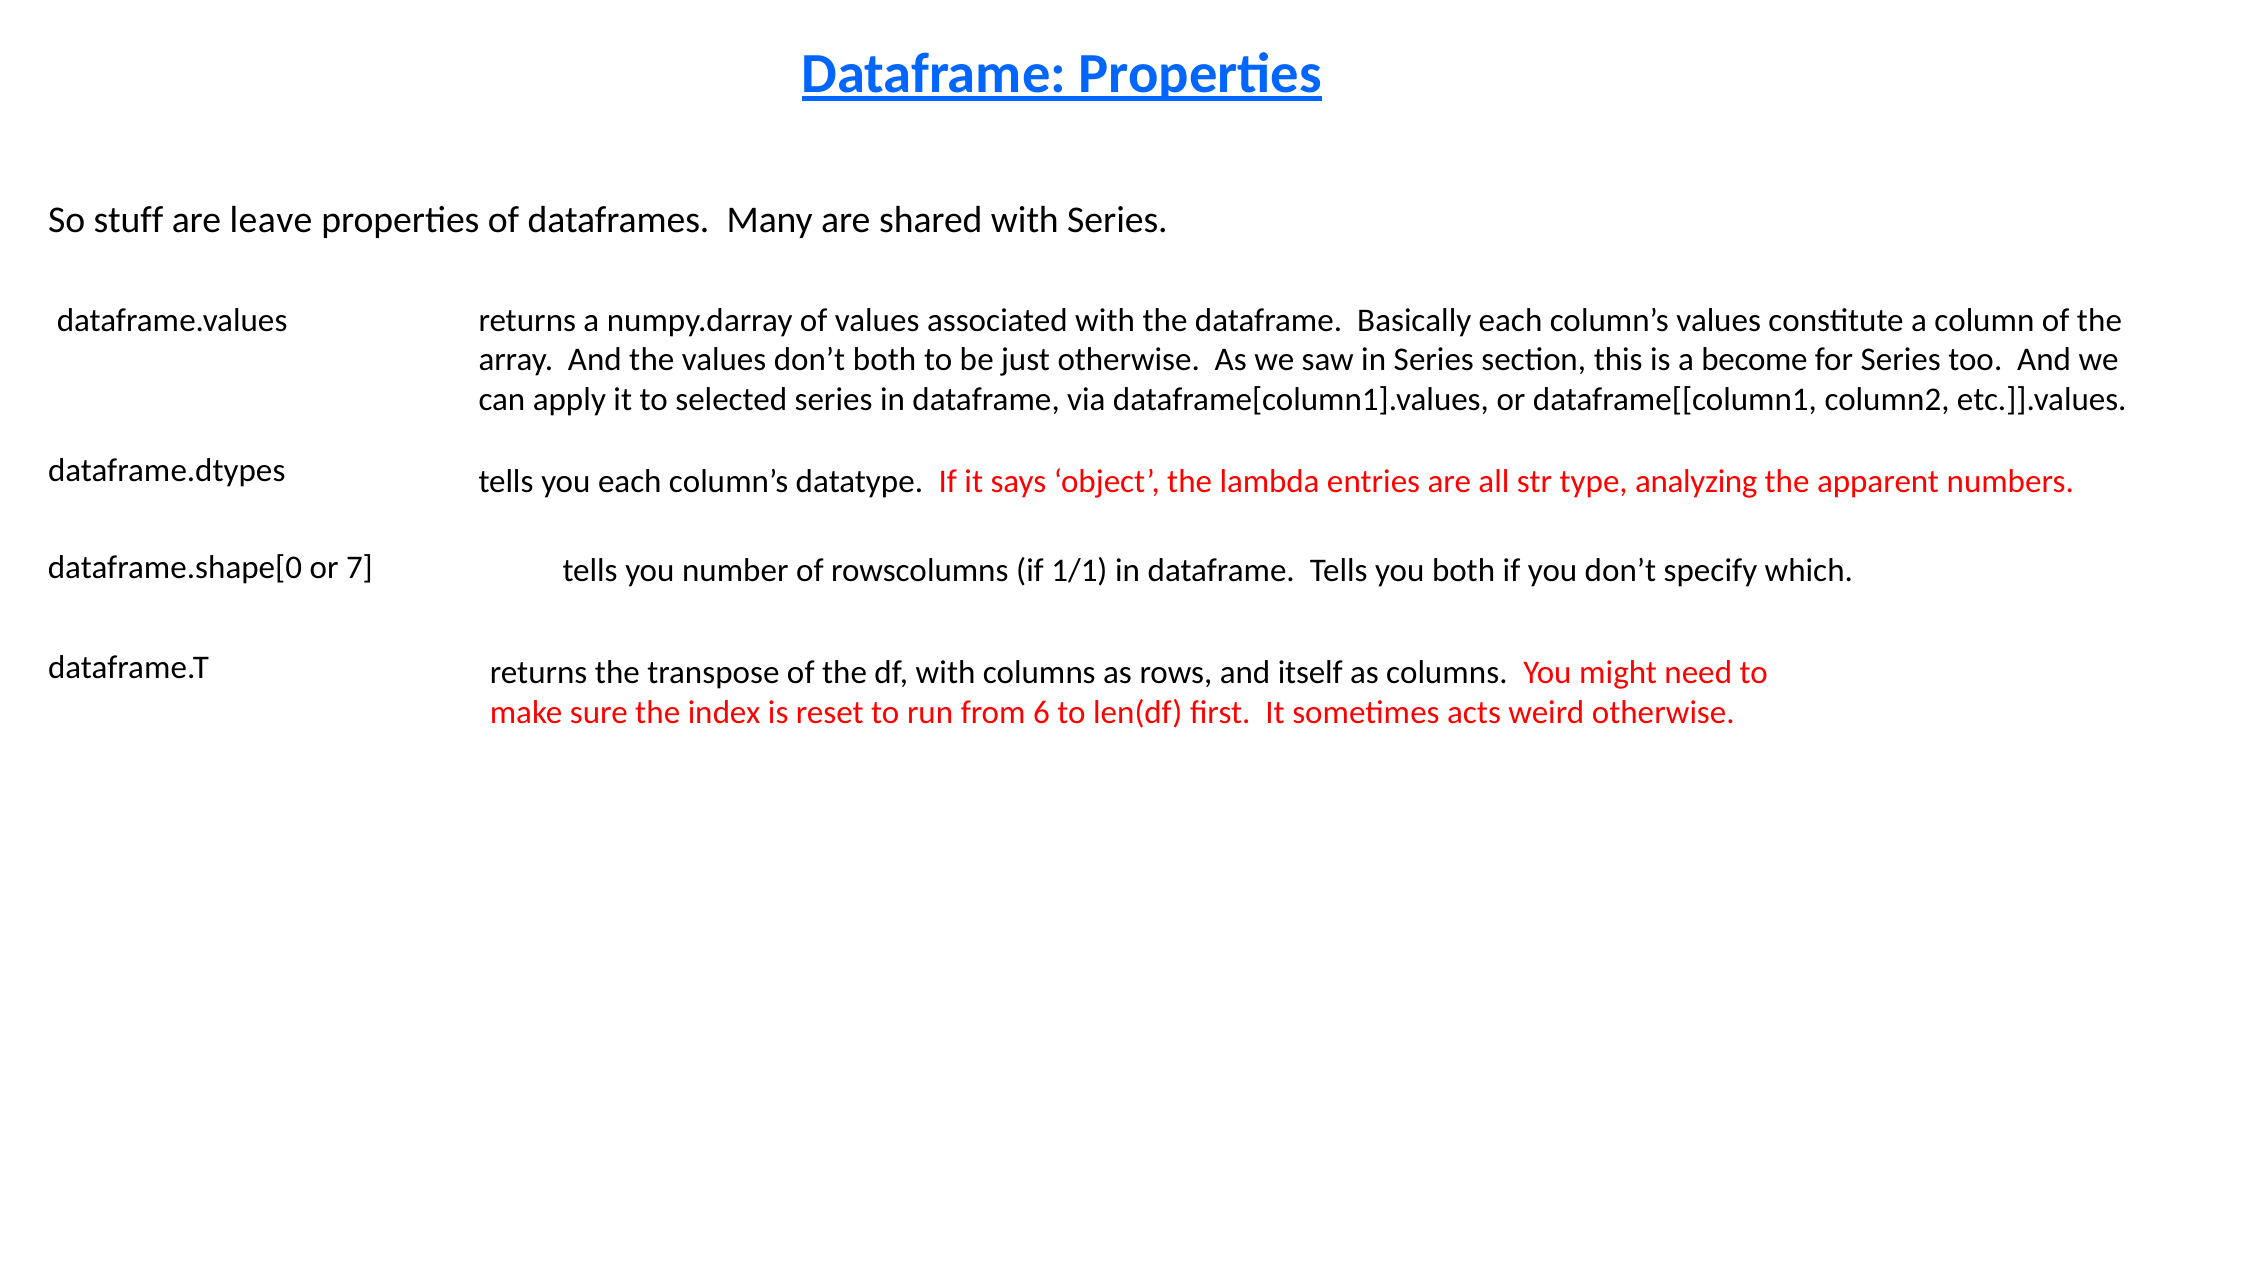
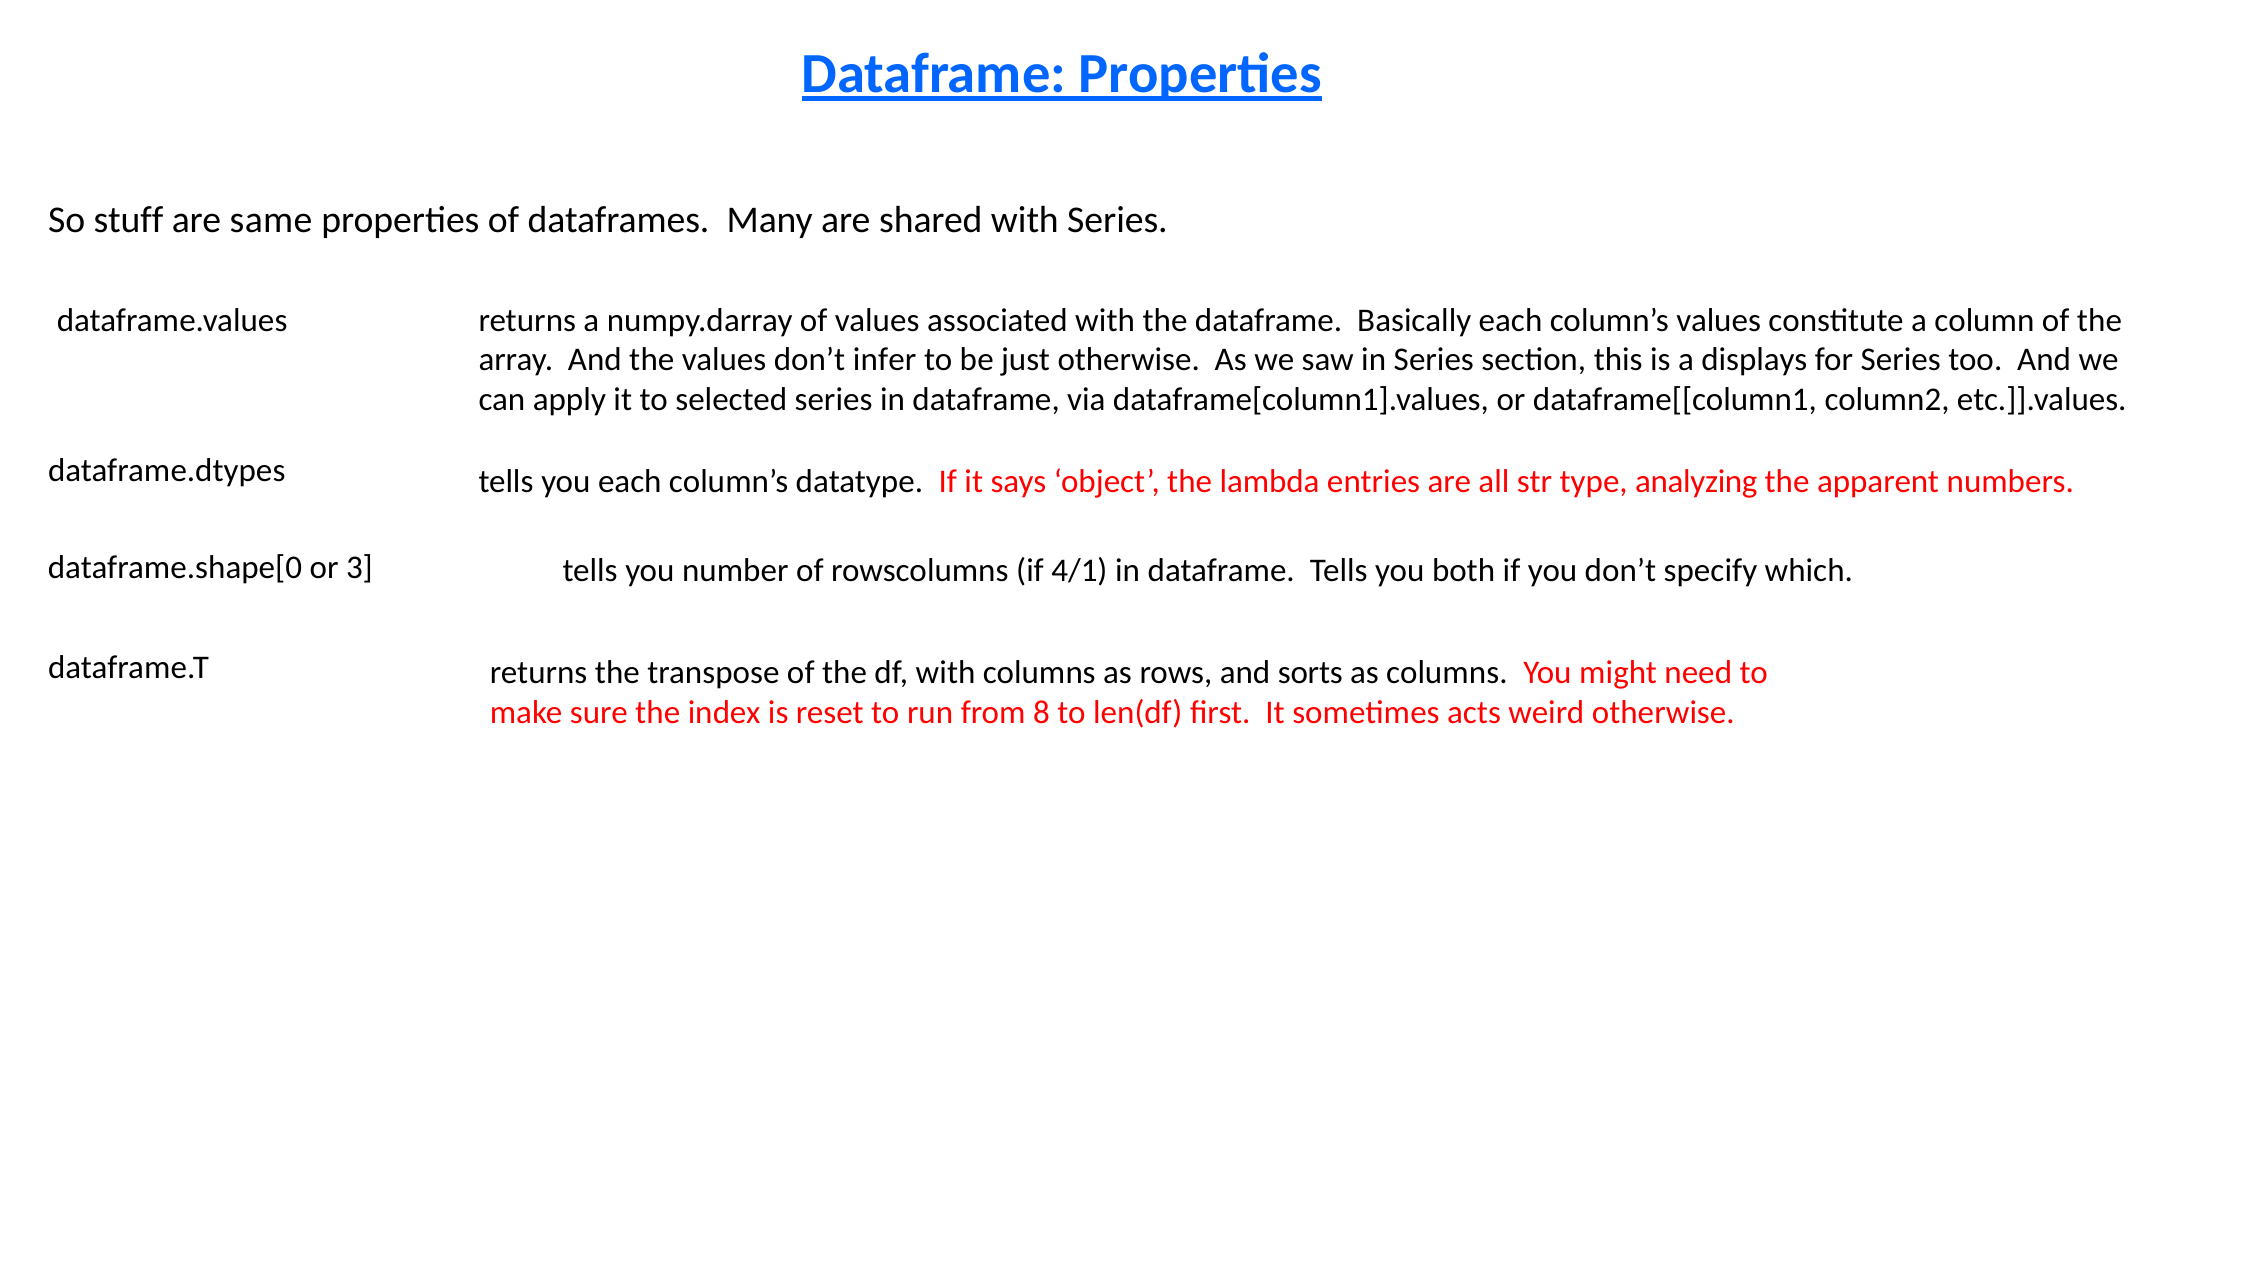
leave: leave -> same
don’t both: both -> infer
become: become -> displays
7: 7 -> 3
1/1: 1/1 -> 4/1
itself: itself -> sorts
6: 6 -> 8
